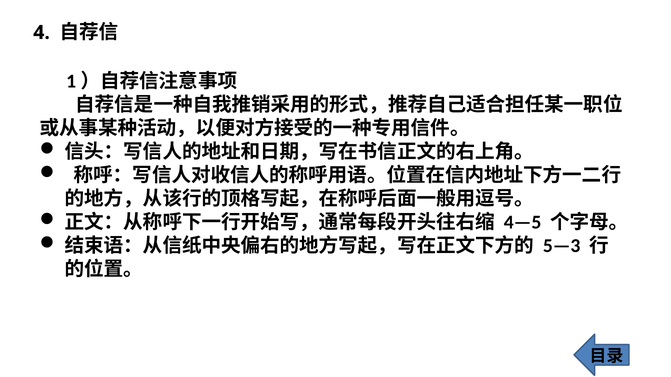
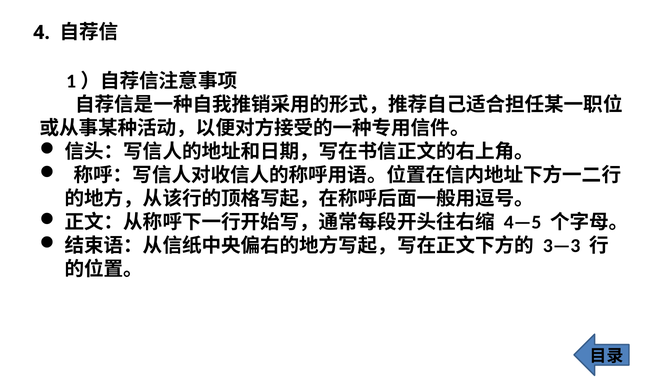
5—3: 5—3 -> 3—3
